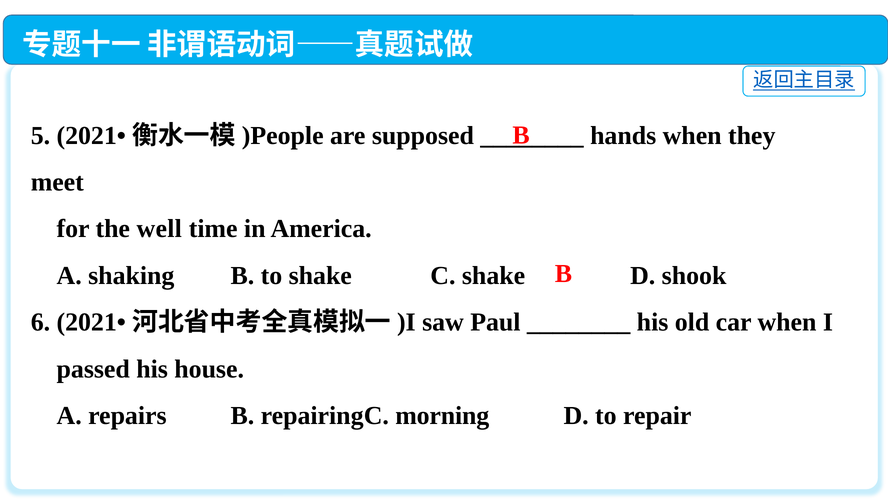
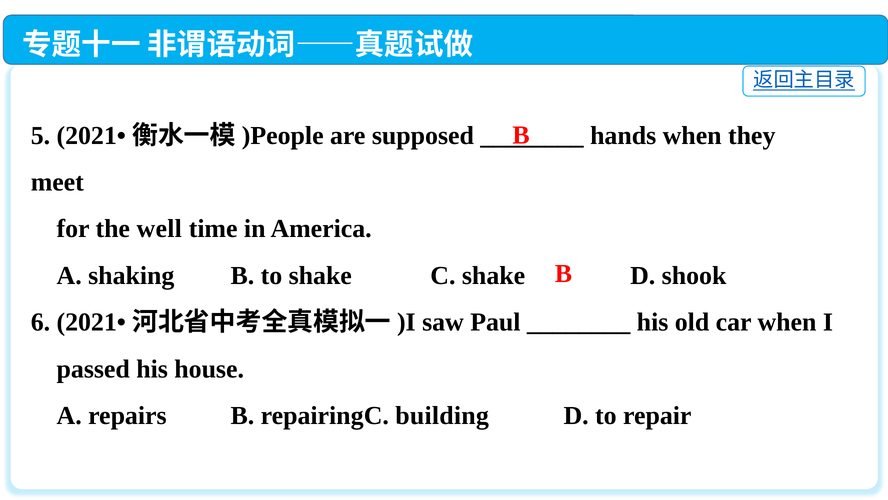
morning: morning -> building
